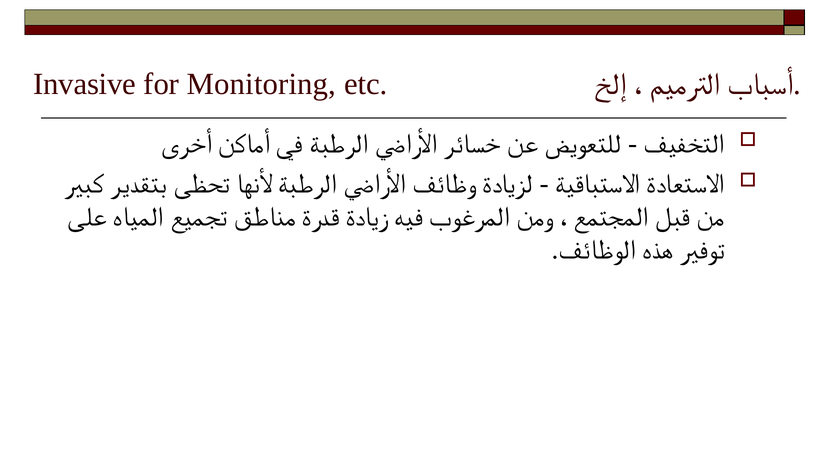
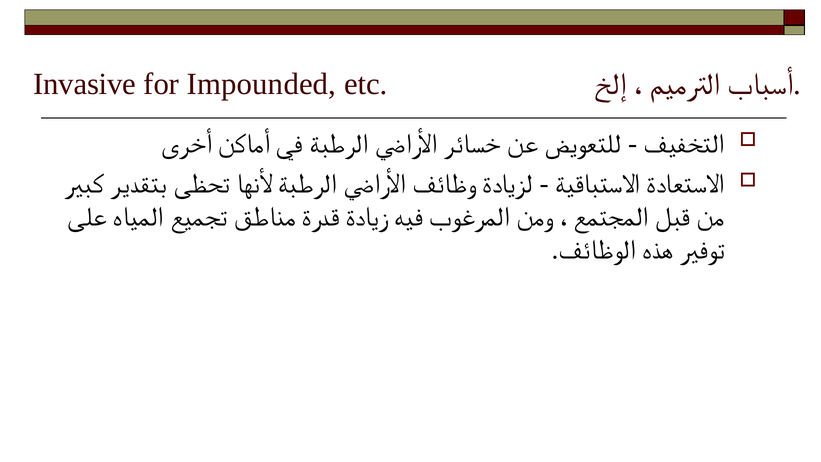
Monitoring: Monitoring -> Impounded
